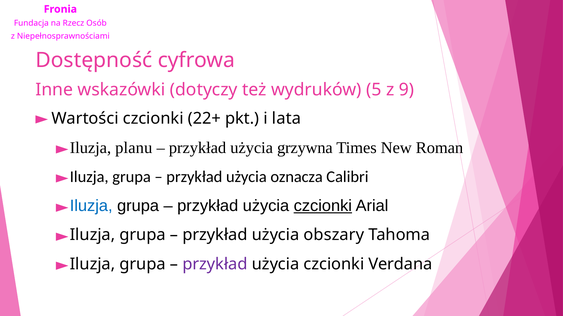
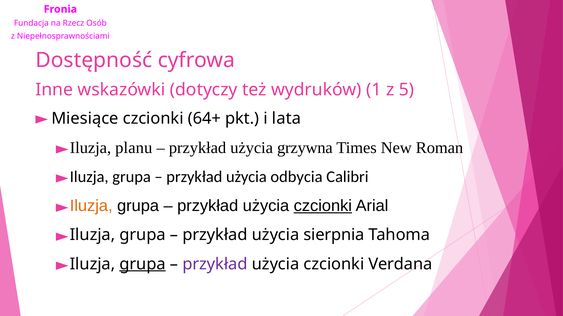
5: 5 -> 1
9: 9 -> 5
Wartości: Wartości -> Miesiące
22+: 22+ -> 64+
oznacza: oznacza -> odbycia
Iluzja at (91, 206) colour: blue -> orange
obszary: obszary -> sierpnia
grupa at (143, 265) underline: none -> present
